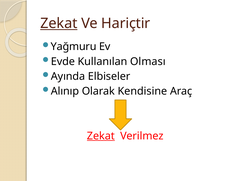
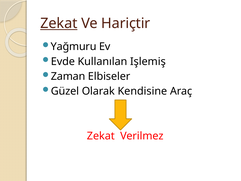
Olması: Olması -> Işlemiş
Ayında: Ayında -> Zaman
Alınıp: Alınıp -> Güzel
Zekat at (101, 136) underline: present -> none
